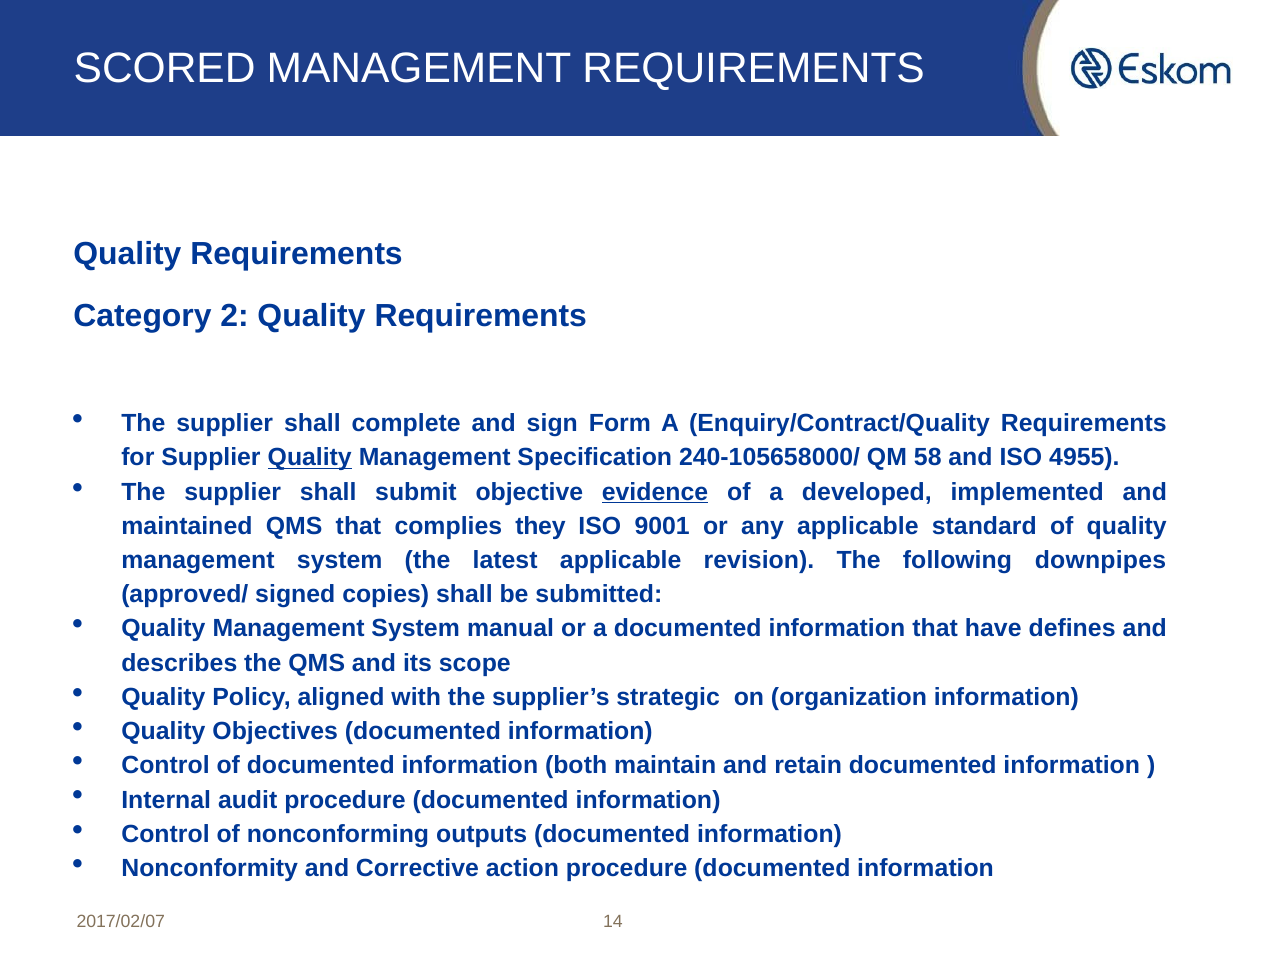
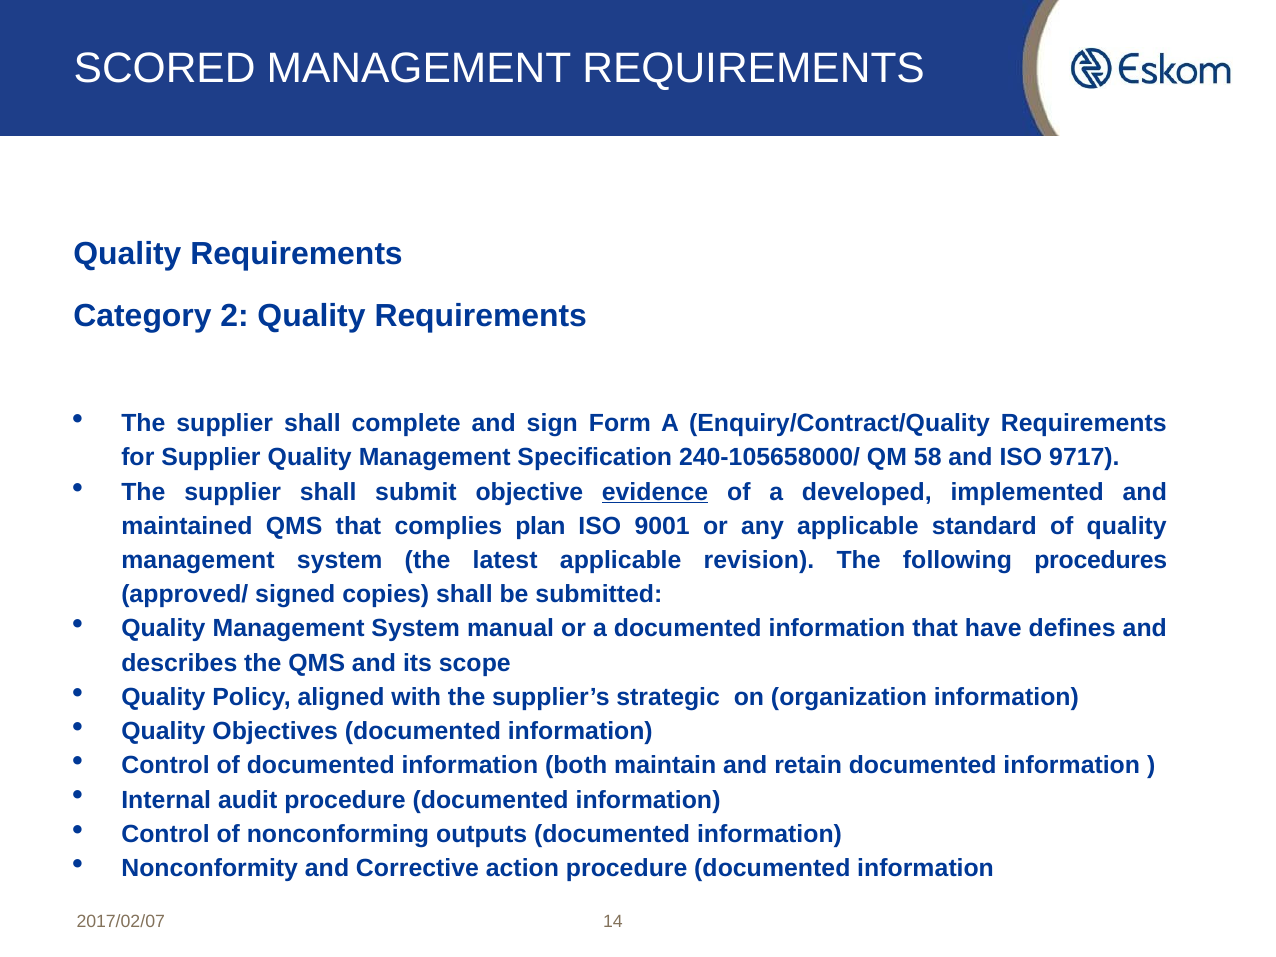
Quality at (310, 458) underline: present -> none
4955: 4955 -> 9717
they: they -> plan
downpipes: downpipes -> procedures
